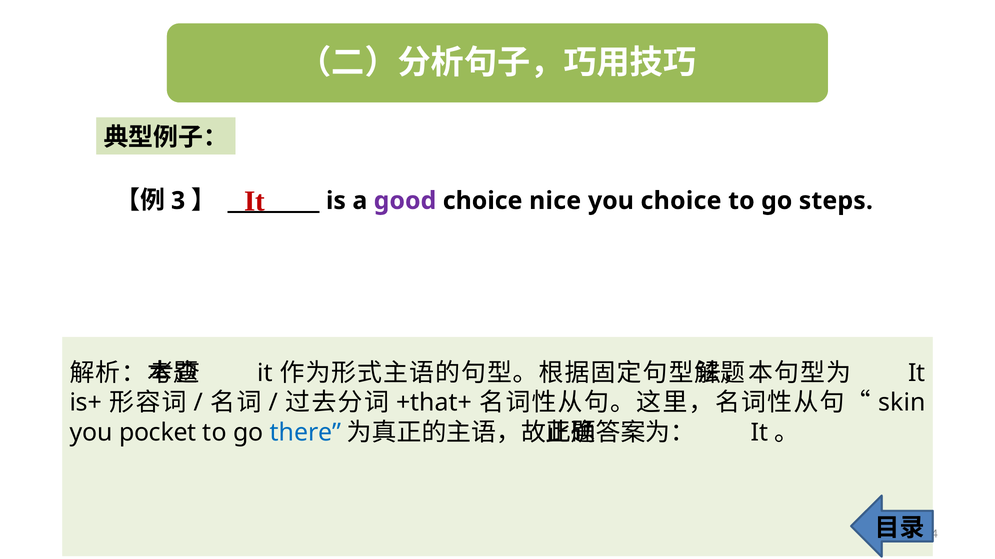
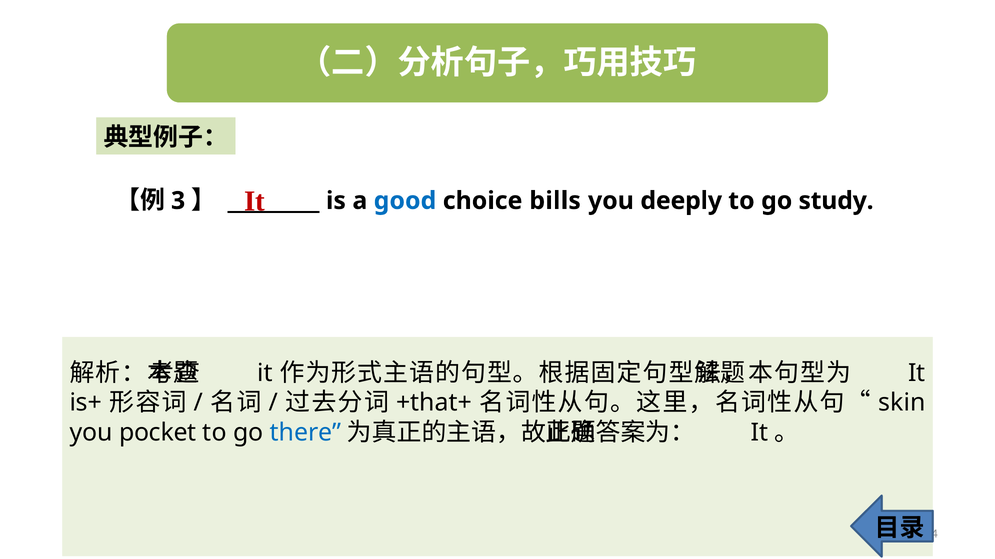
good colour: purple -> blue
nice: nice -> bills
you choice: choice -> deeply
steps: steps -> study
